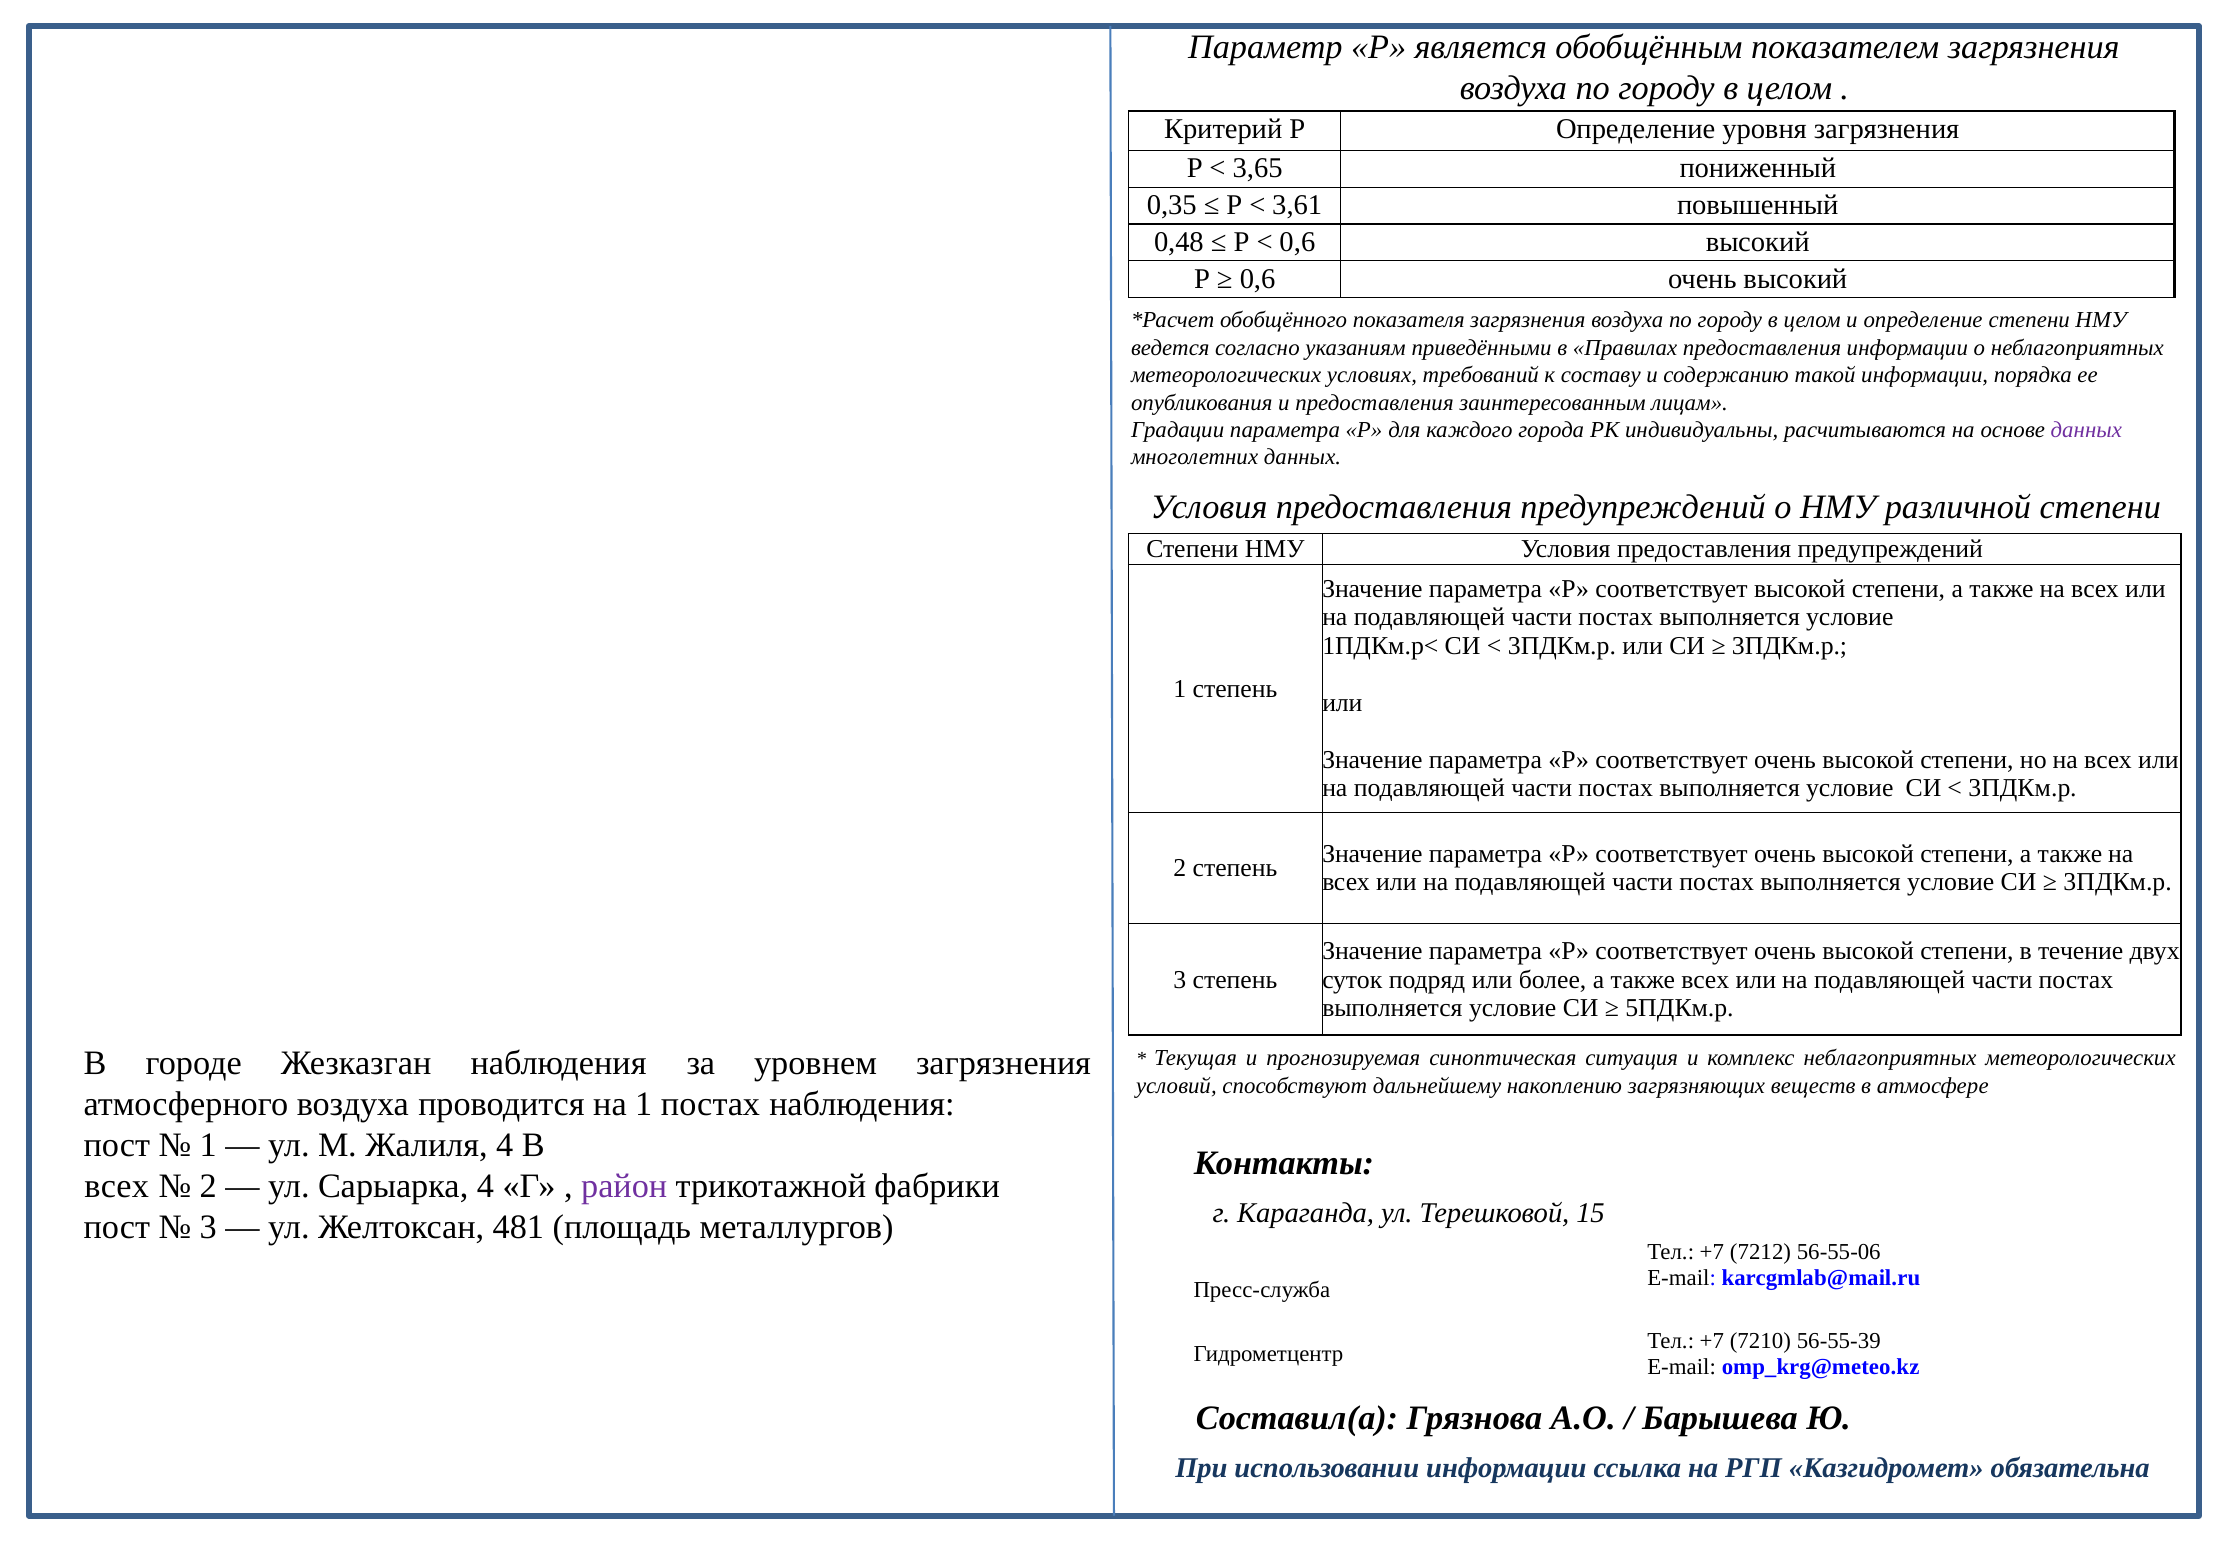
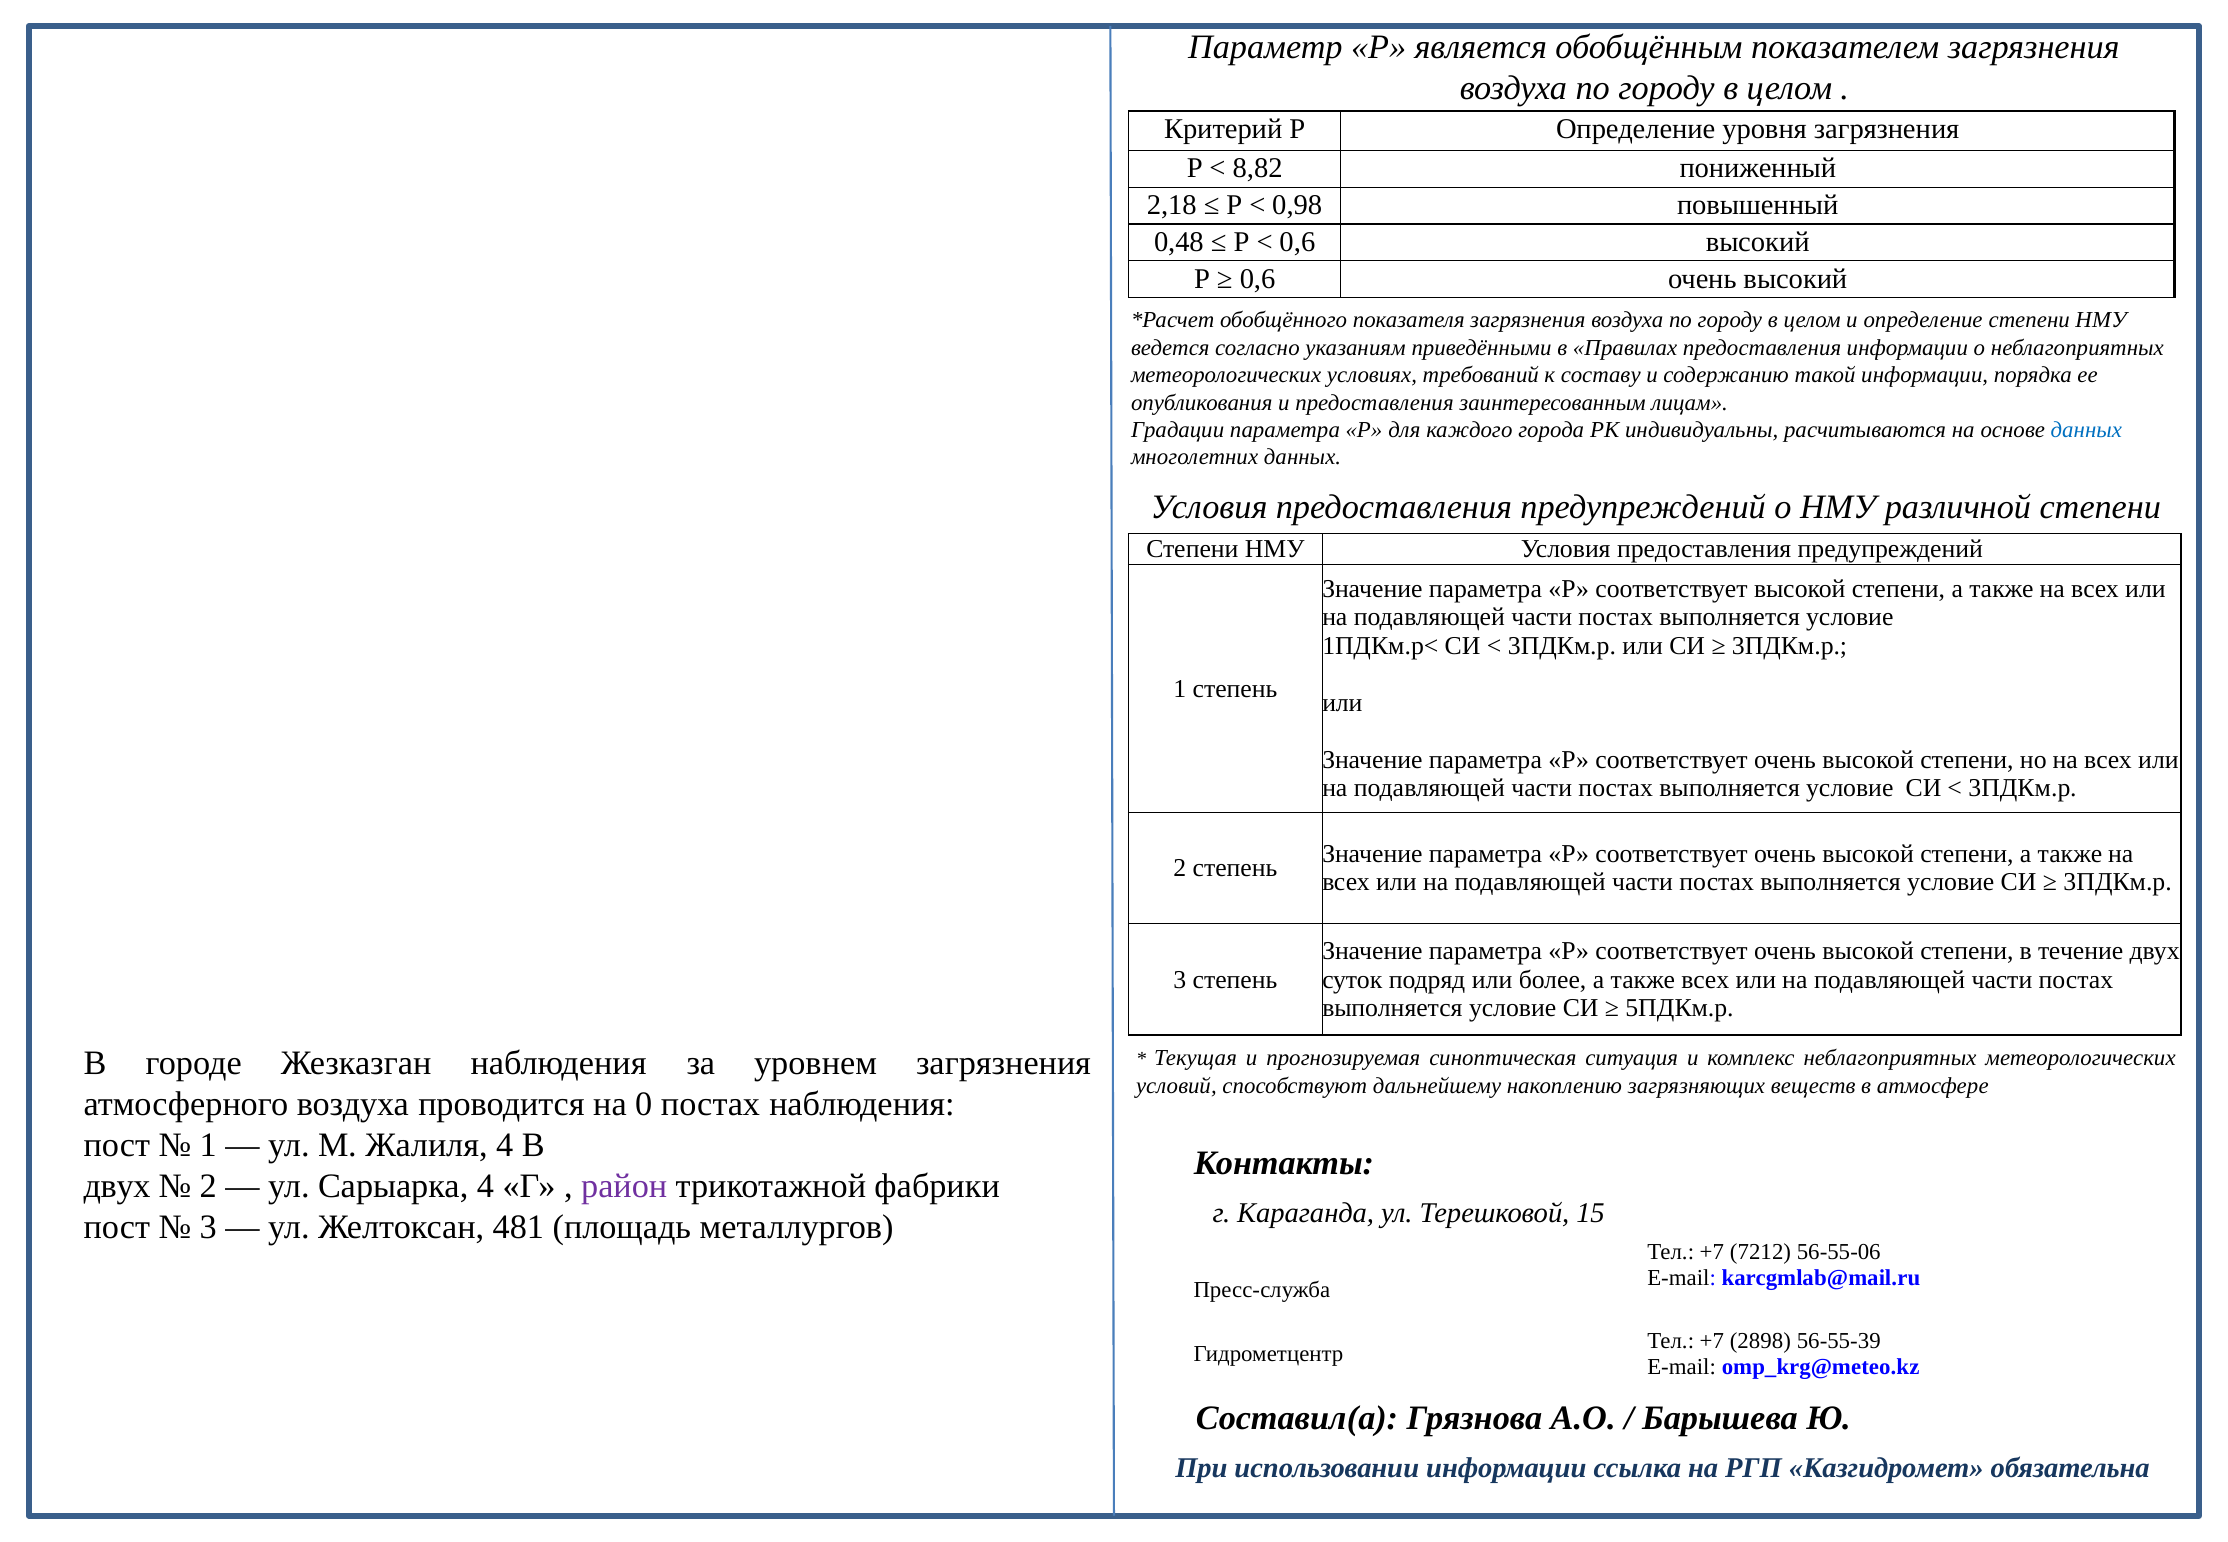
3,65: 3,65 -> 8,82
0,35: 0,35 -> 2,18
3,61: 3,61 -> 0,98
данных at (2086, 430) colour: purple -> blue
на 1: 1 -> 0
всех at (117, 1187): всех -> двух
7210: 7210 -> 2898
